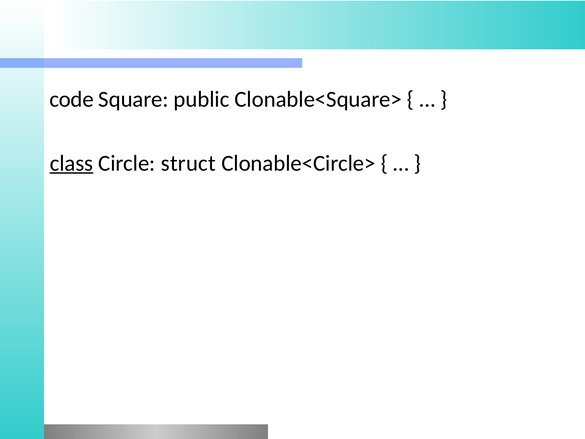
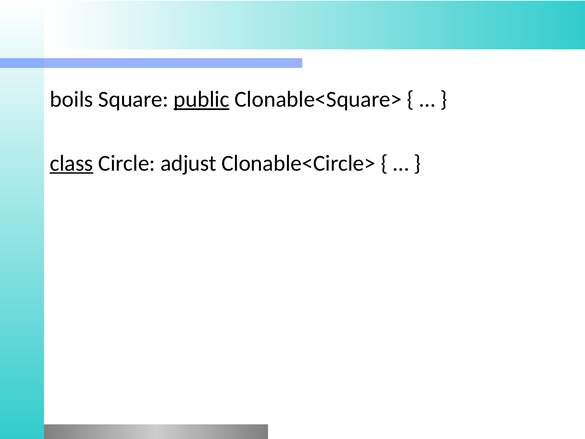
code: code -> boils
public underline: none -> present
struct: struct -> adjust
